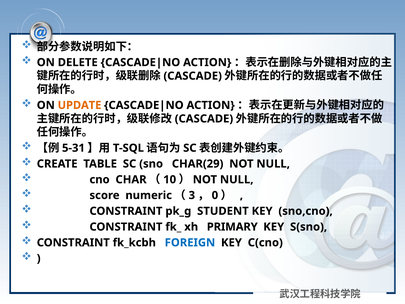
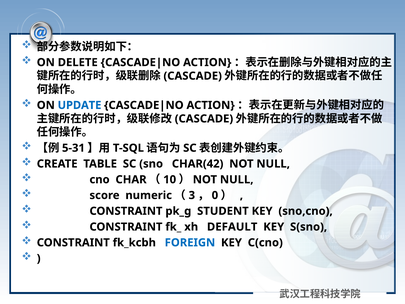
UPDATE colour: orange -> blue
CHAR(29: CHAR(29 -> CHAR(42
PRIMARY: PRIMARY -> DEFAULT
